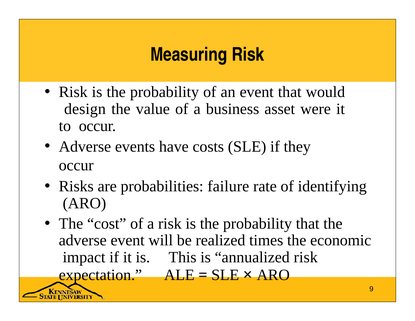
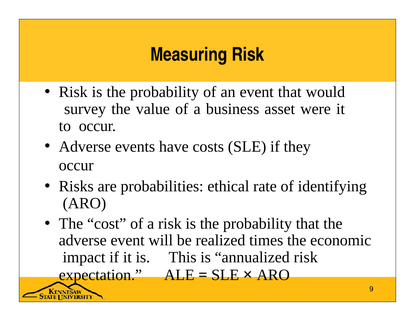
design: design -> survey
failure: failure -> ethical
